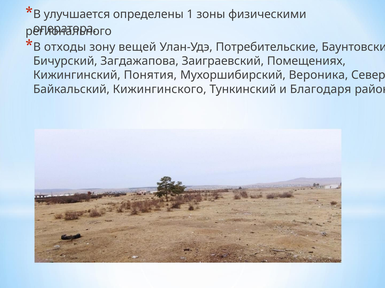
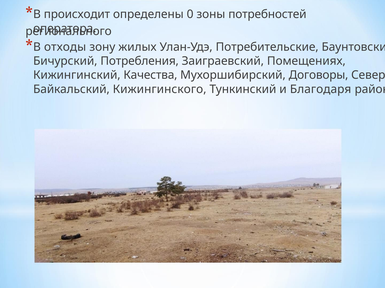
улучшается: улучшается -> происходит
1: 1 -> 0
физическими: физическими -> потребностей
вещей: вещей -> жилых
Загдажапова: Загдажапова -> Потребления
Понятия: Понятия -> Качества
Вероника: Вероника -> Договоры
